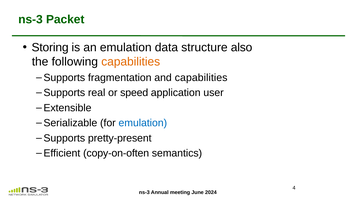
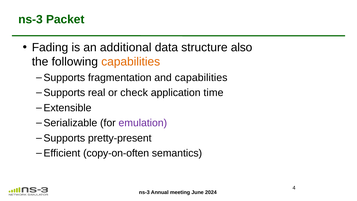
Storing: Storing -> Fading
an emulation: emulation -> additional
speed: speed -> check
user: user -> time
emulation at (143, 123) colour: blue -> purple
